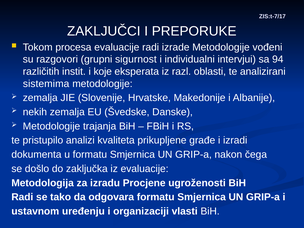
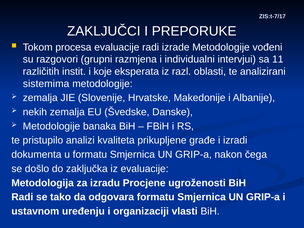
sigurnost: sigurnost -> razmjena
94: 94 -> 11
trajanja: trajanja -> banaka
